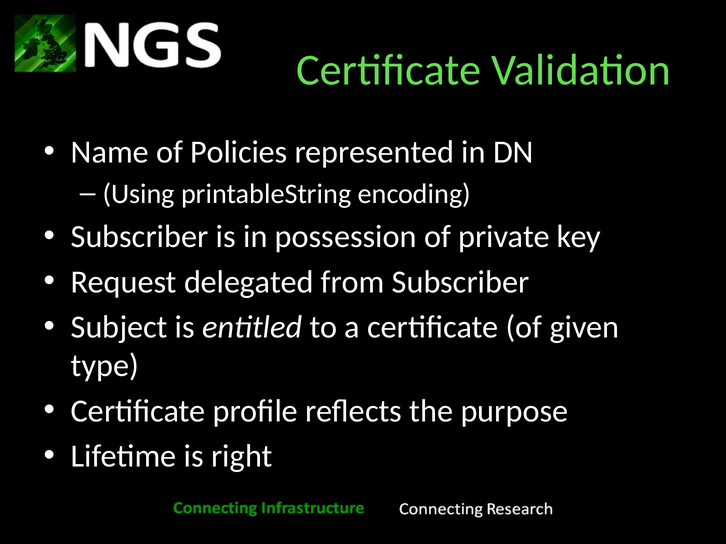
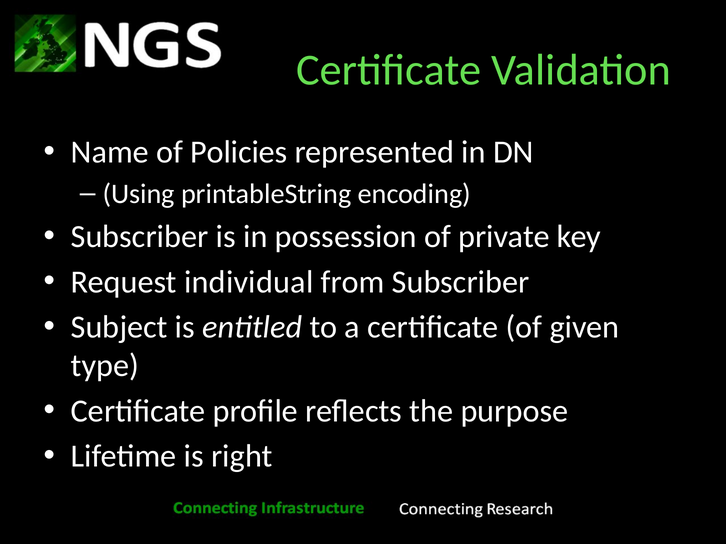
delegated: delegated -> individual
